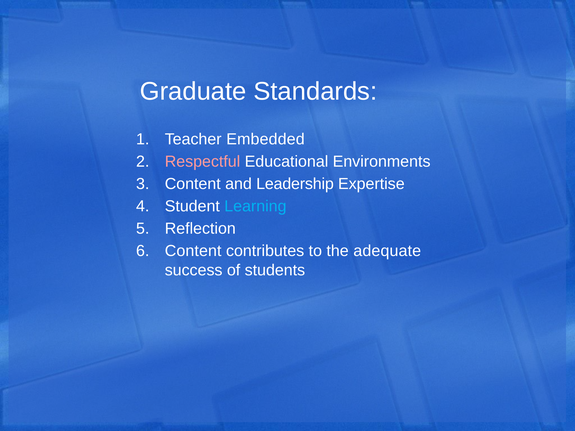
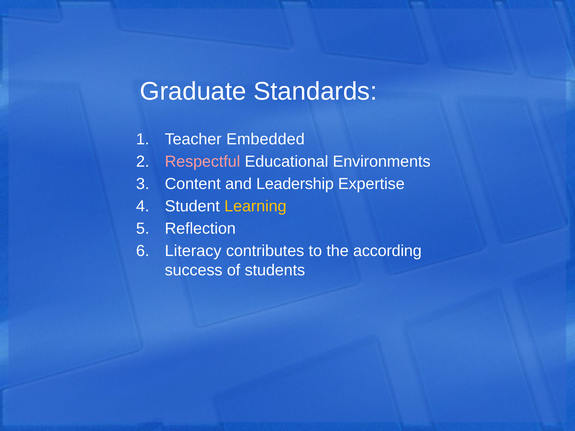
Learning colour: light blue -> yellow
Content at (193, 251): Content -> Literacy
adequate: adequate -> according
